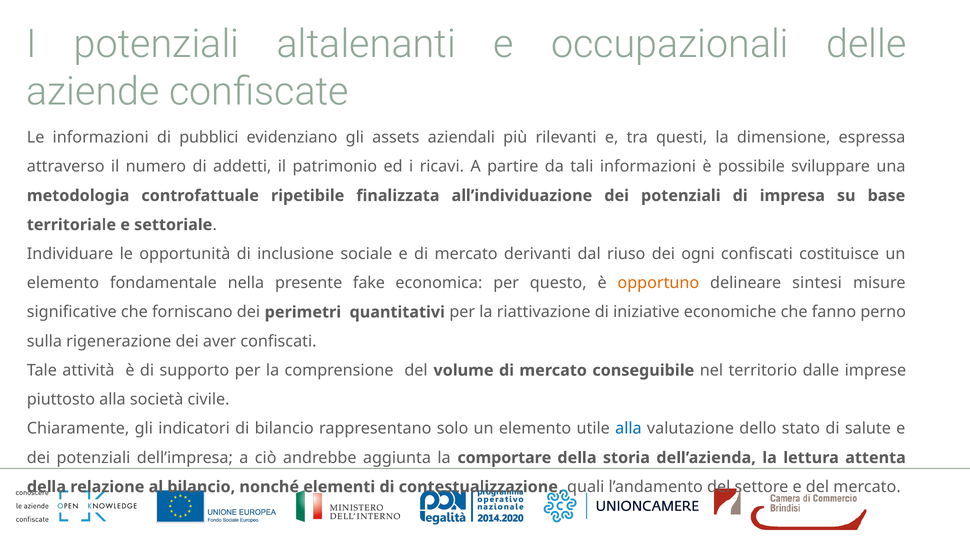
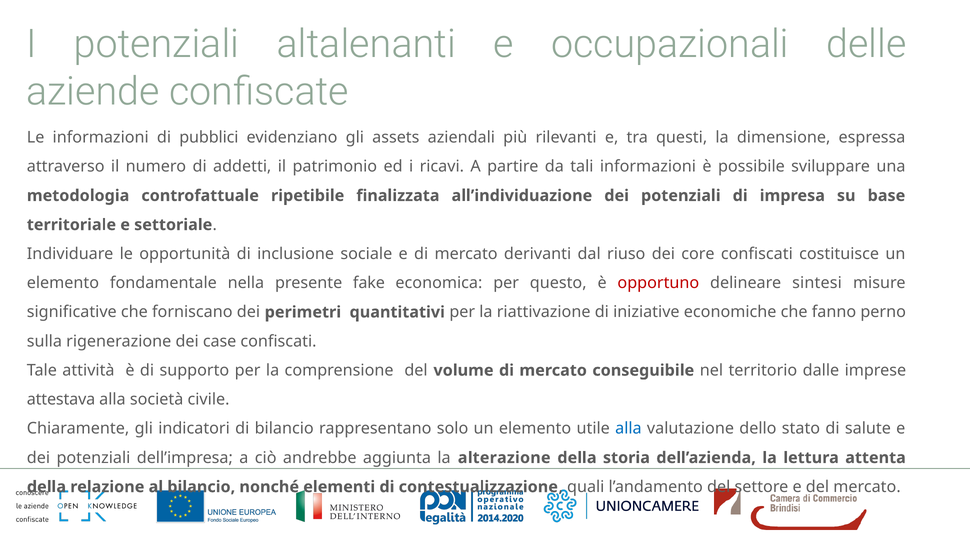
ogni: ogni -> core
opportuno colour: orange -> red
aver: aver -> case
piuttosto: piuttosto -> attestava
comportare: comportare -> alterazione
